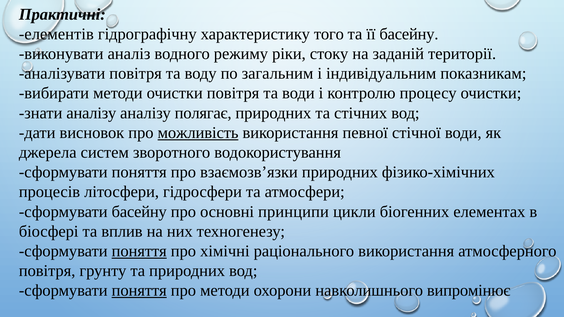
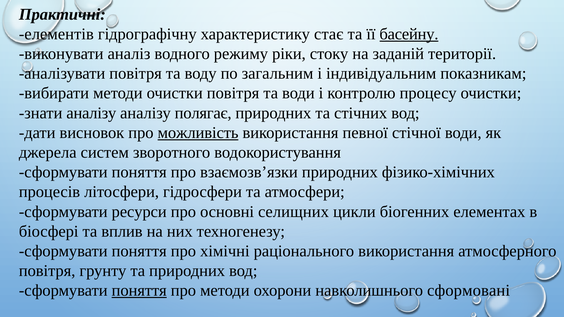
того: того -> стає
басейну at (409, 34) underline: none -> present
сформувати басейну: басейну -> ресурси
принципи: принципи -> селищних
поняття at (139, 251) underline: present -> none
випромінює: випромінює -> сформовані
